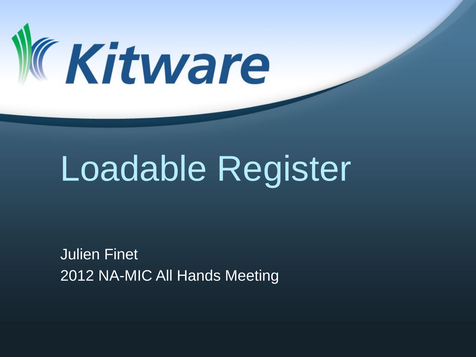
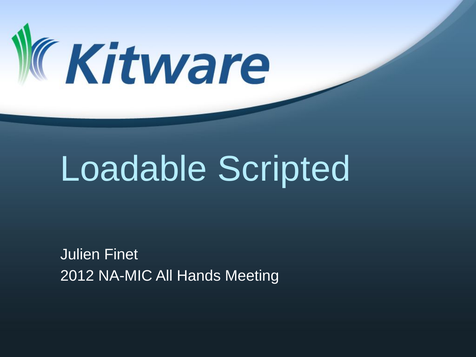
Register: Register -> Scripted
